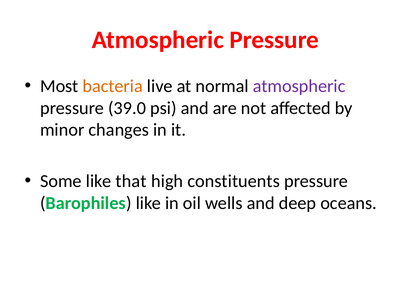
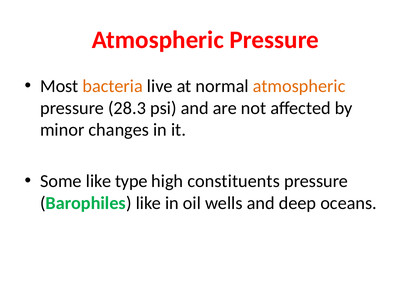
atmospheric at (299, 86) colour: purple -> orange
39.0: 39.0 -> 28.3
that: that -> type
